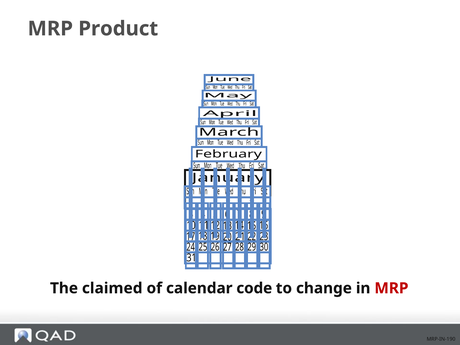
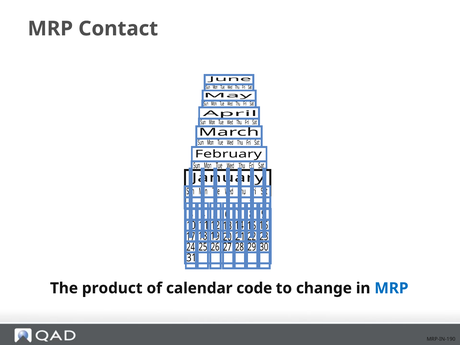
Product: Product -> Contact
claimed: claimed -> product
MRP at (391, 288) colour: red -> blue
